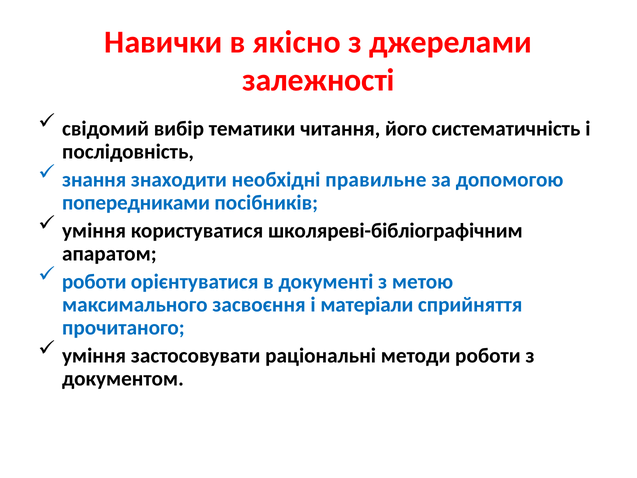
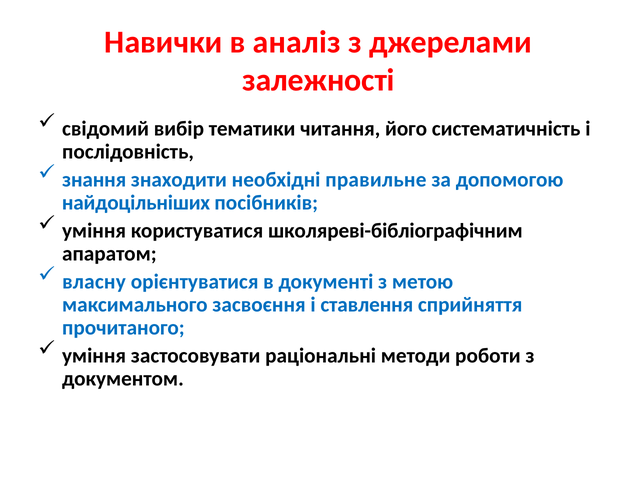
якісно: якісно -> аналіз
попередниками: попередниками -> найдоцільніших
роботи at (94, 282): роботи -> власну
матеріали: матеріали -> ставлення
